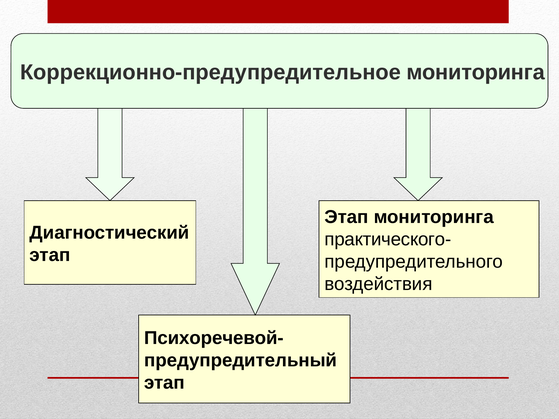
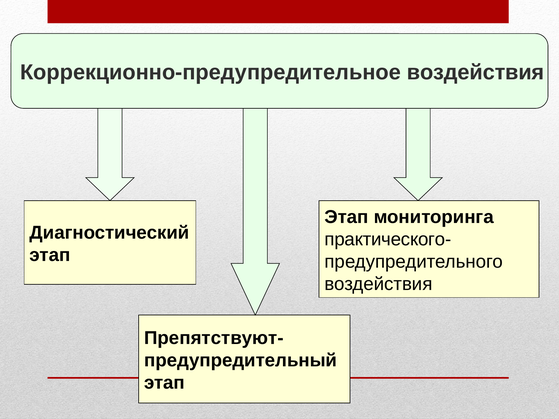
Коррекционно-предупредительное мониторинга: мониторинга -> воздействия
Психоречевой-: Психоречевой- -> Препятствуют-
